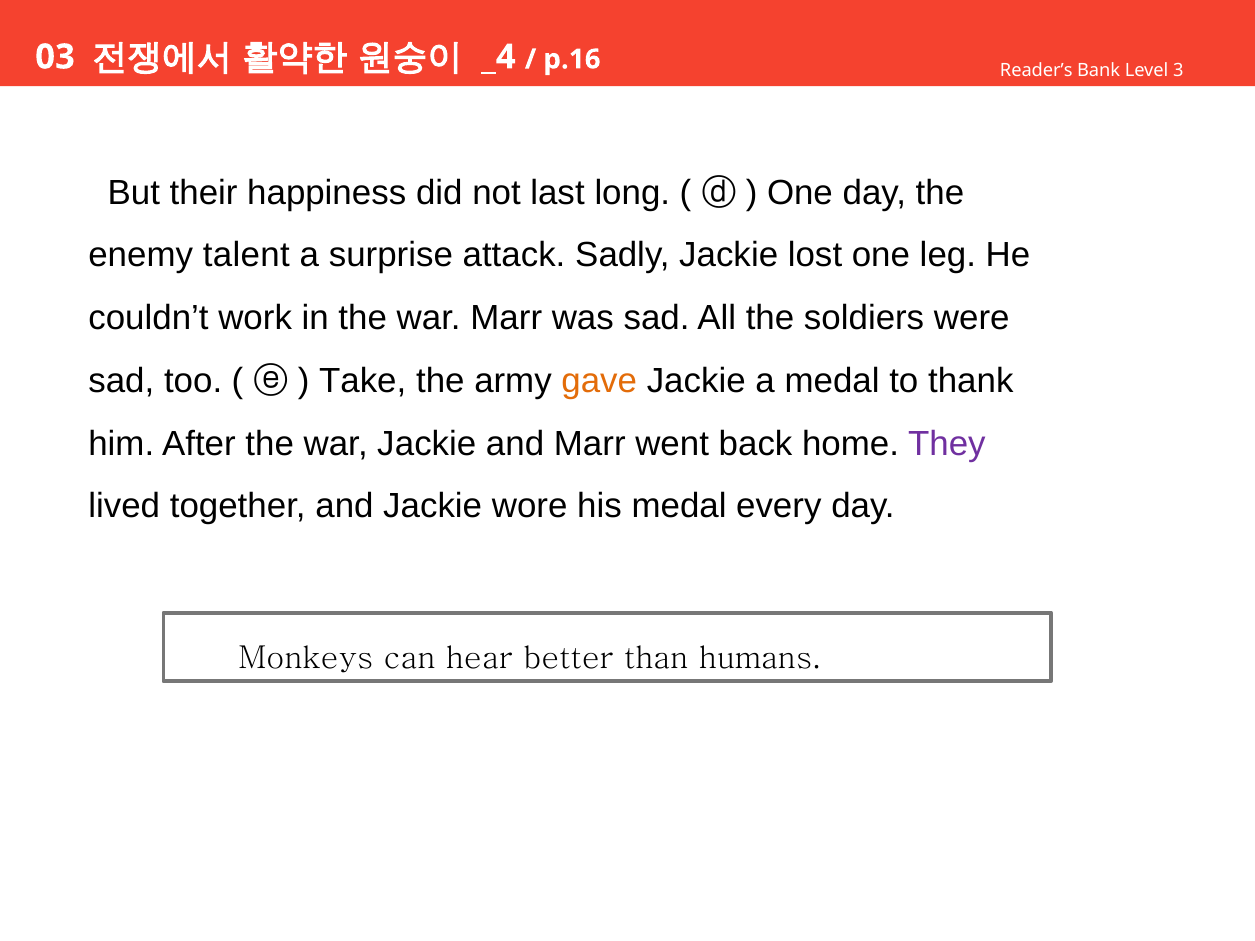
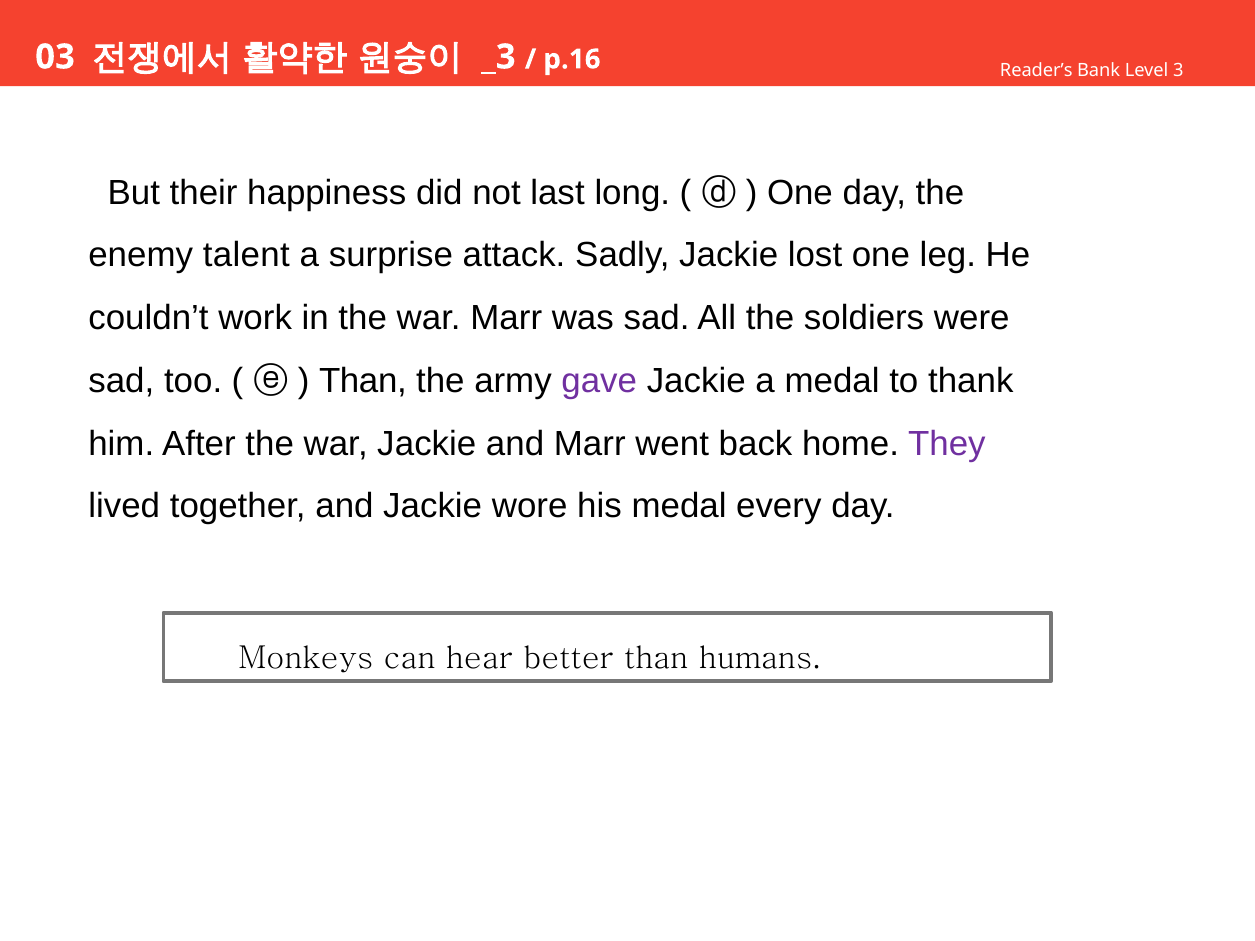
_4: _4 -> _3
Take at (363, 381): Take -> Than
gave colour: orange -> purple
